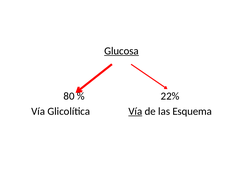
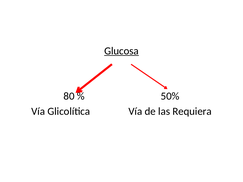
22%: 22% -> 50%
Vía at (135, 111) underline: present -> none
Esquema: Esquema -> Requiera
